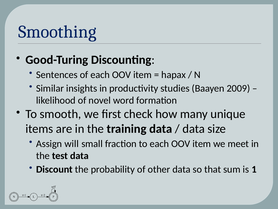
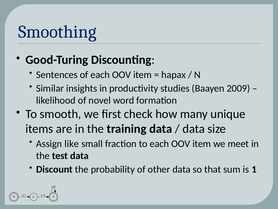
will: will -> like
